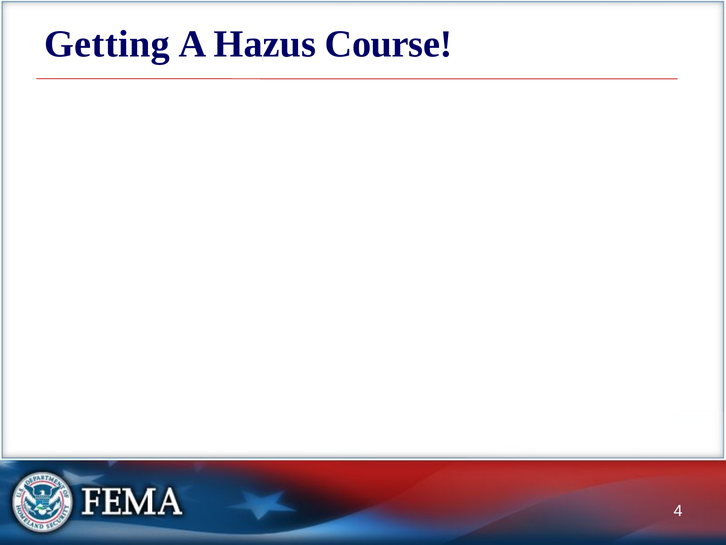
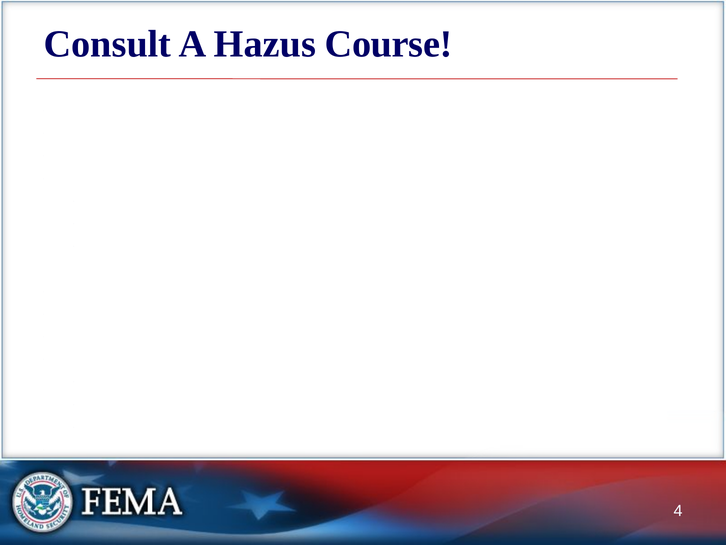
Getting: Getting -> Consult
